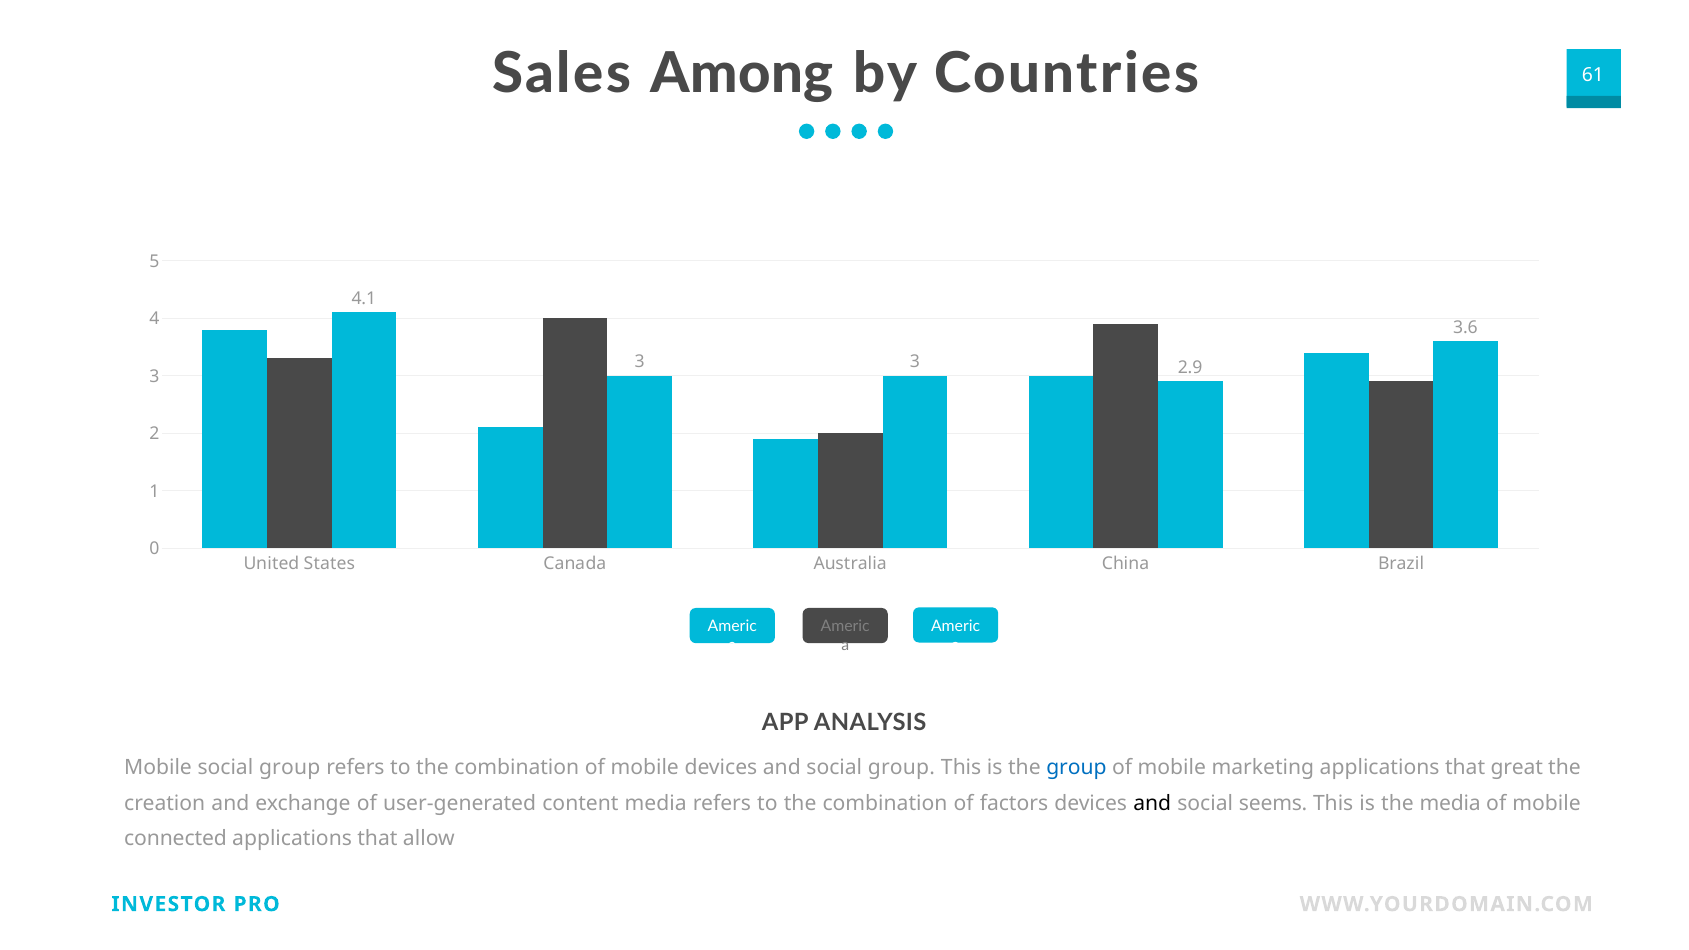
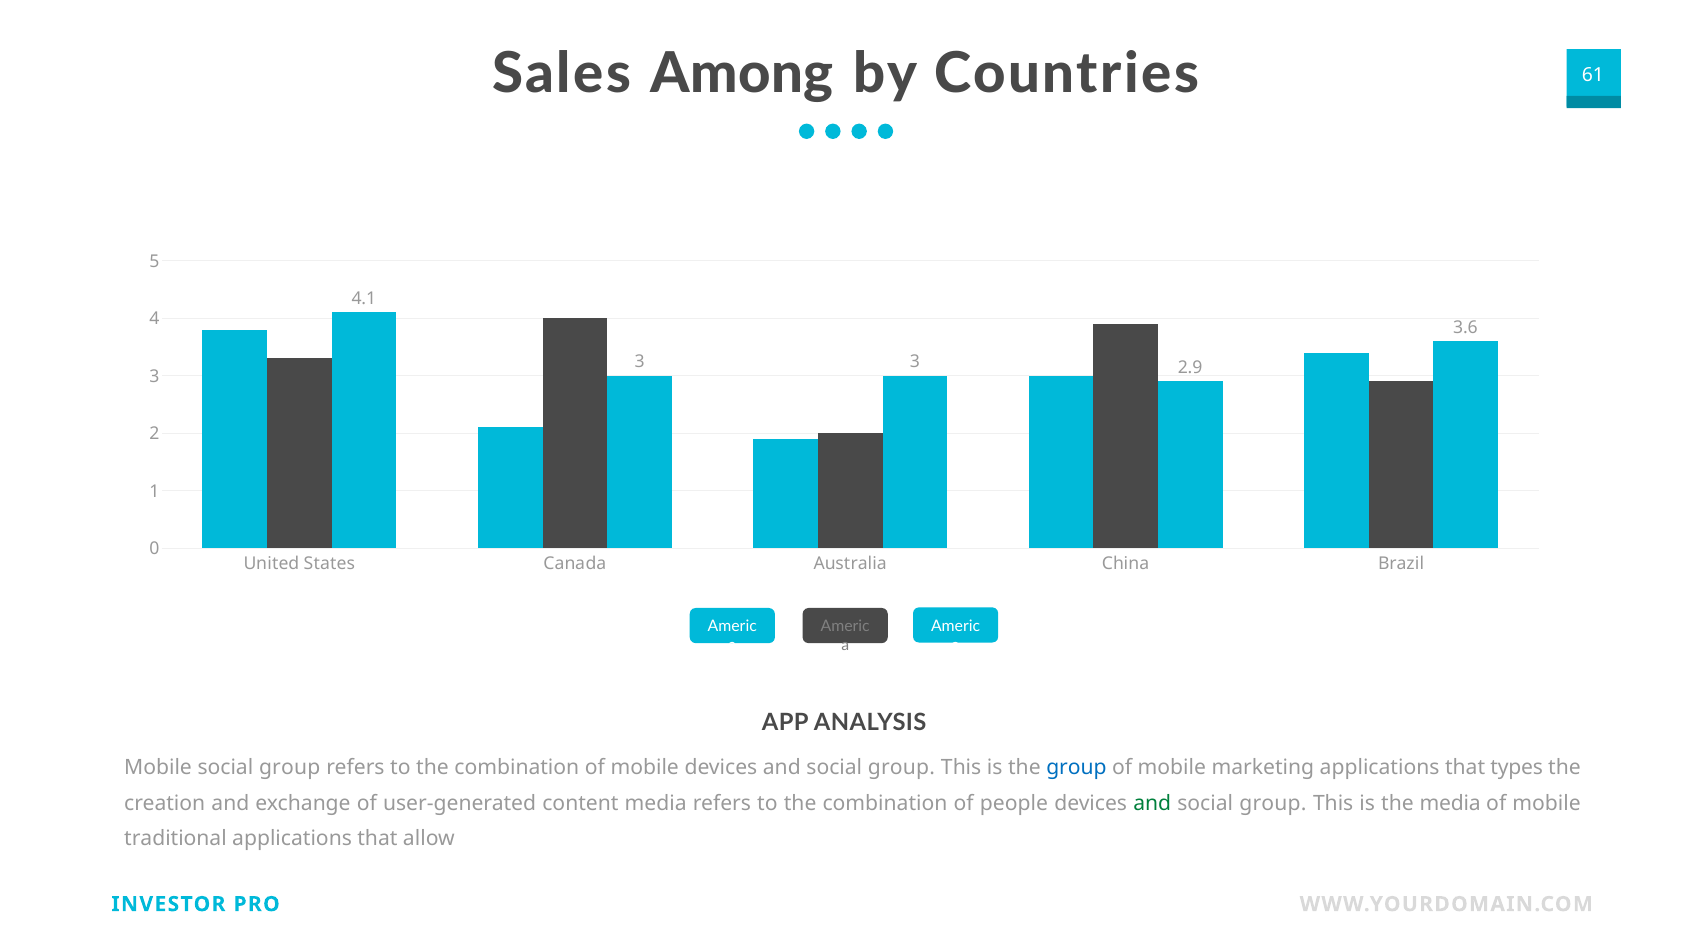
great: great -> types
factors: factors -> people
and at (1152, 804) colour: black -> green
seems at (1273, 804): seems -> group
connected: connected -> traditional
